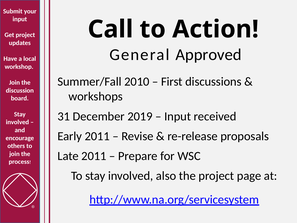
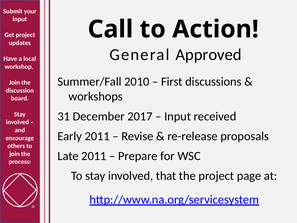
2019: 2019 -> 2017
also: also -> that
